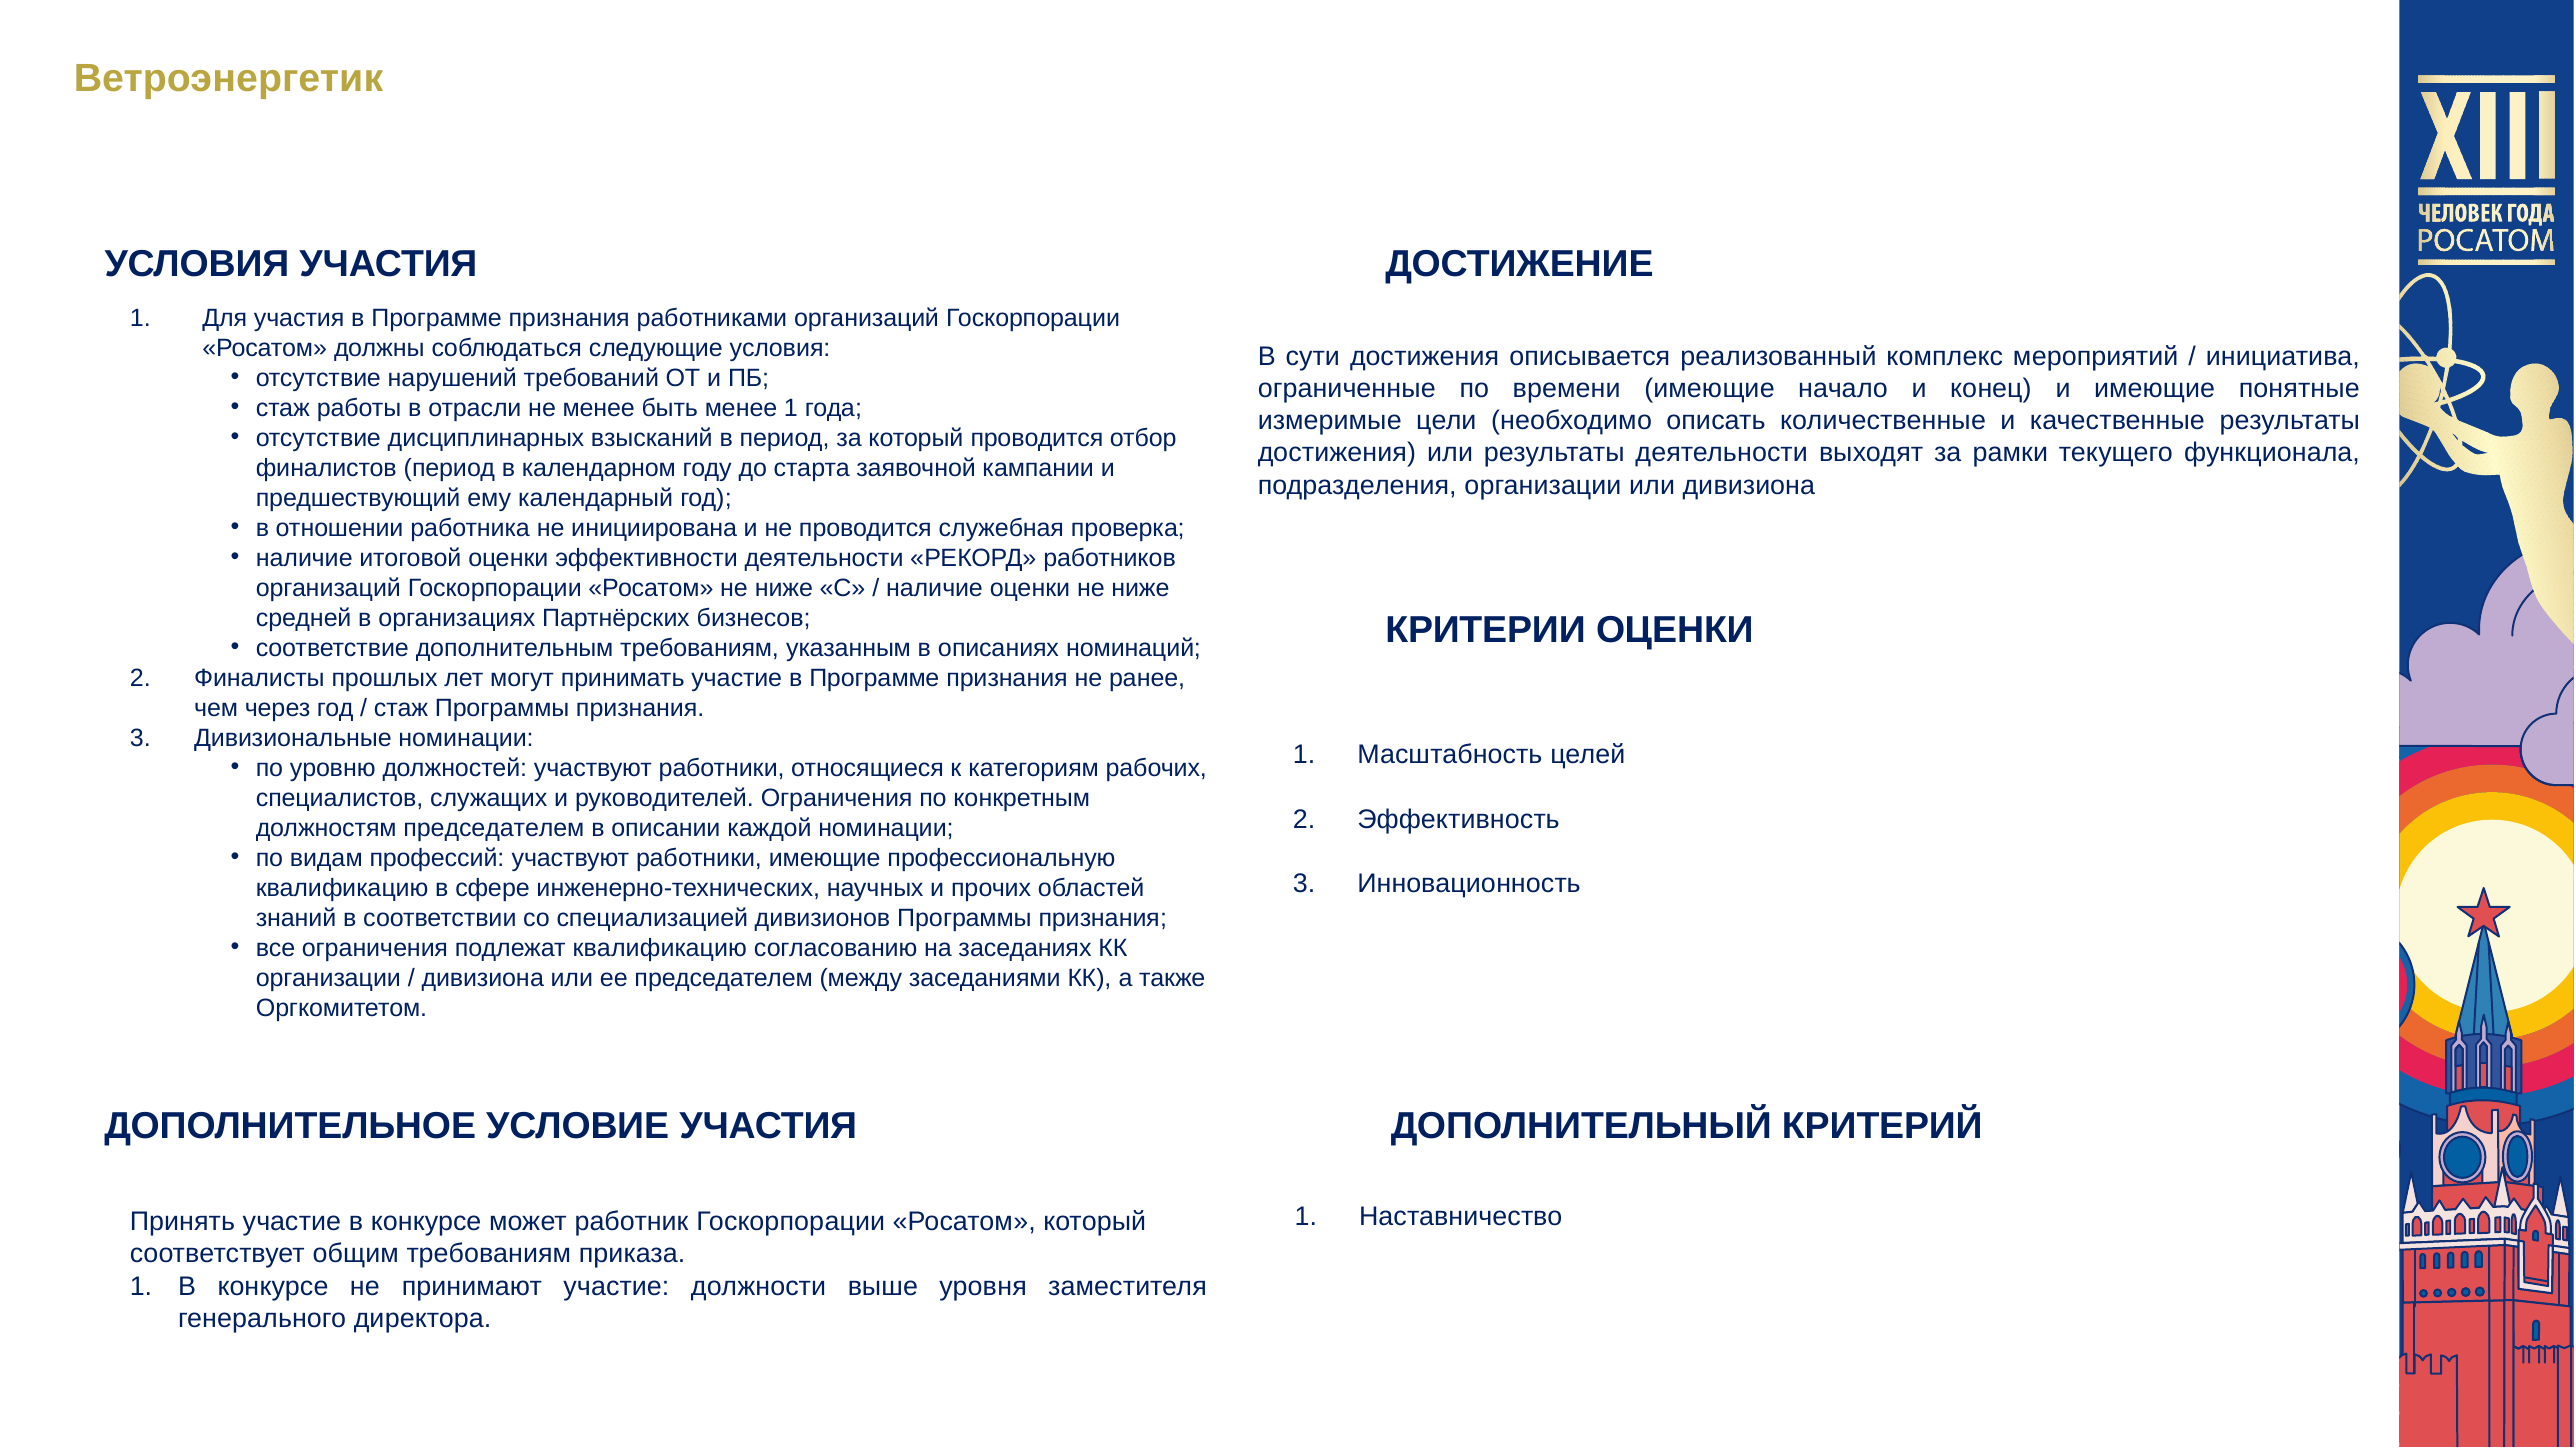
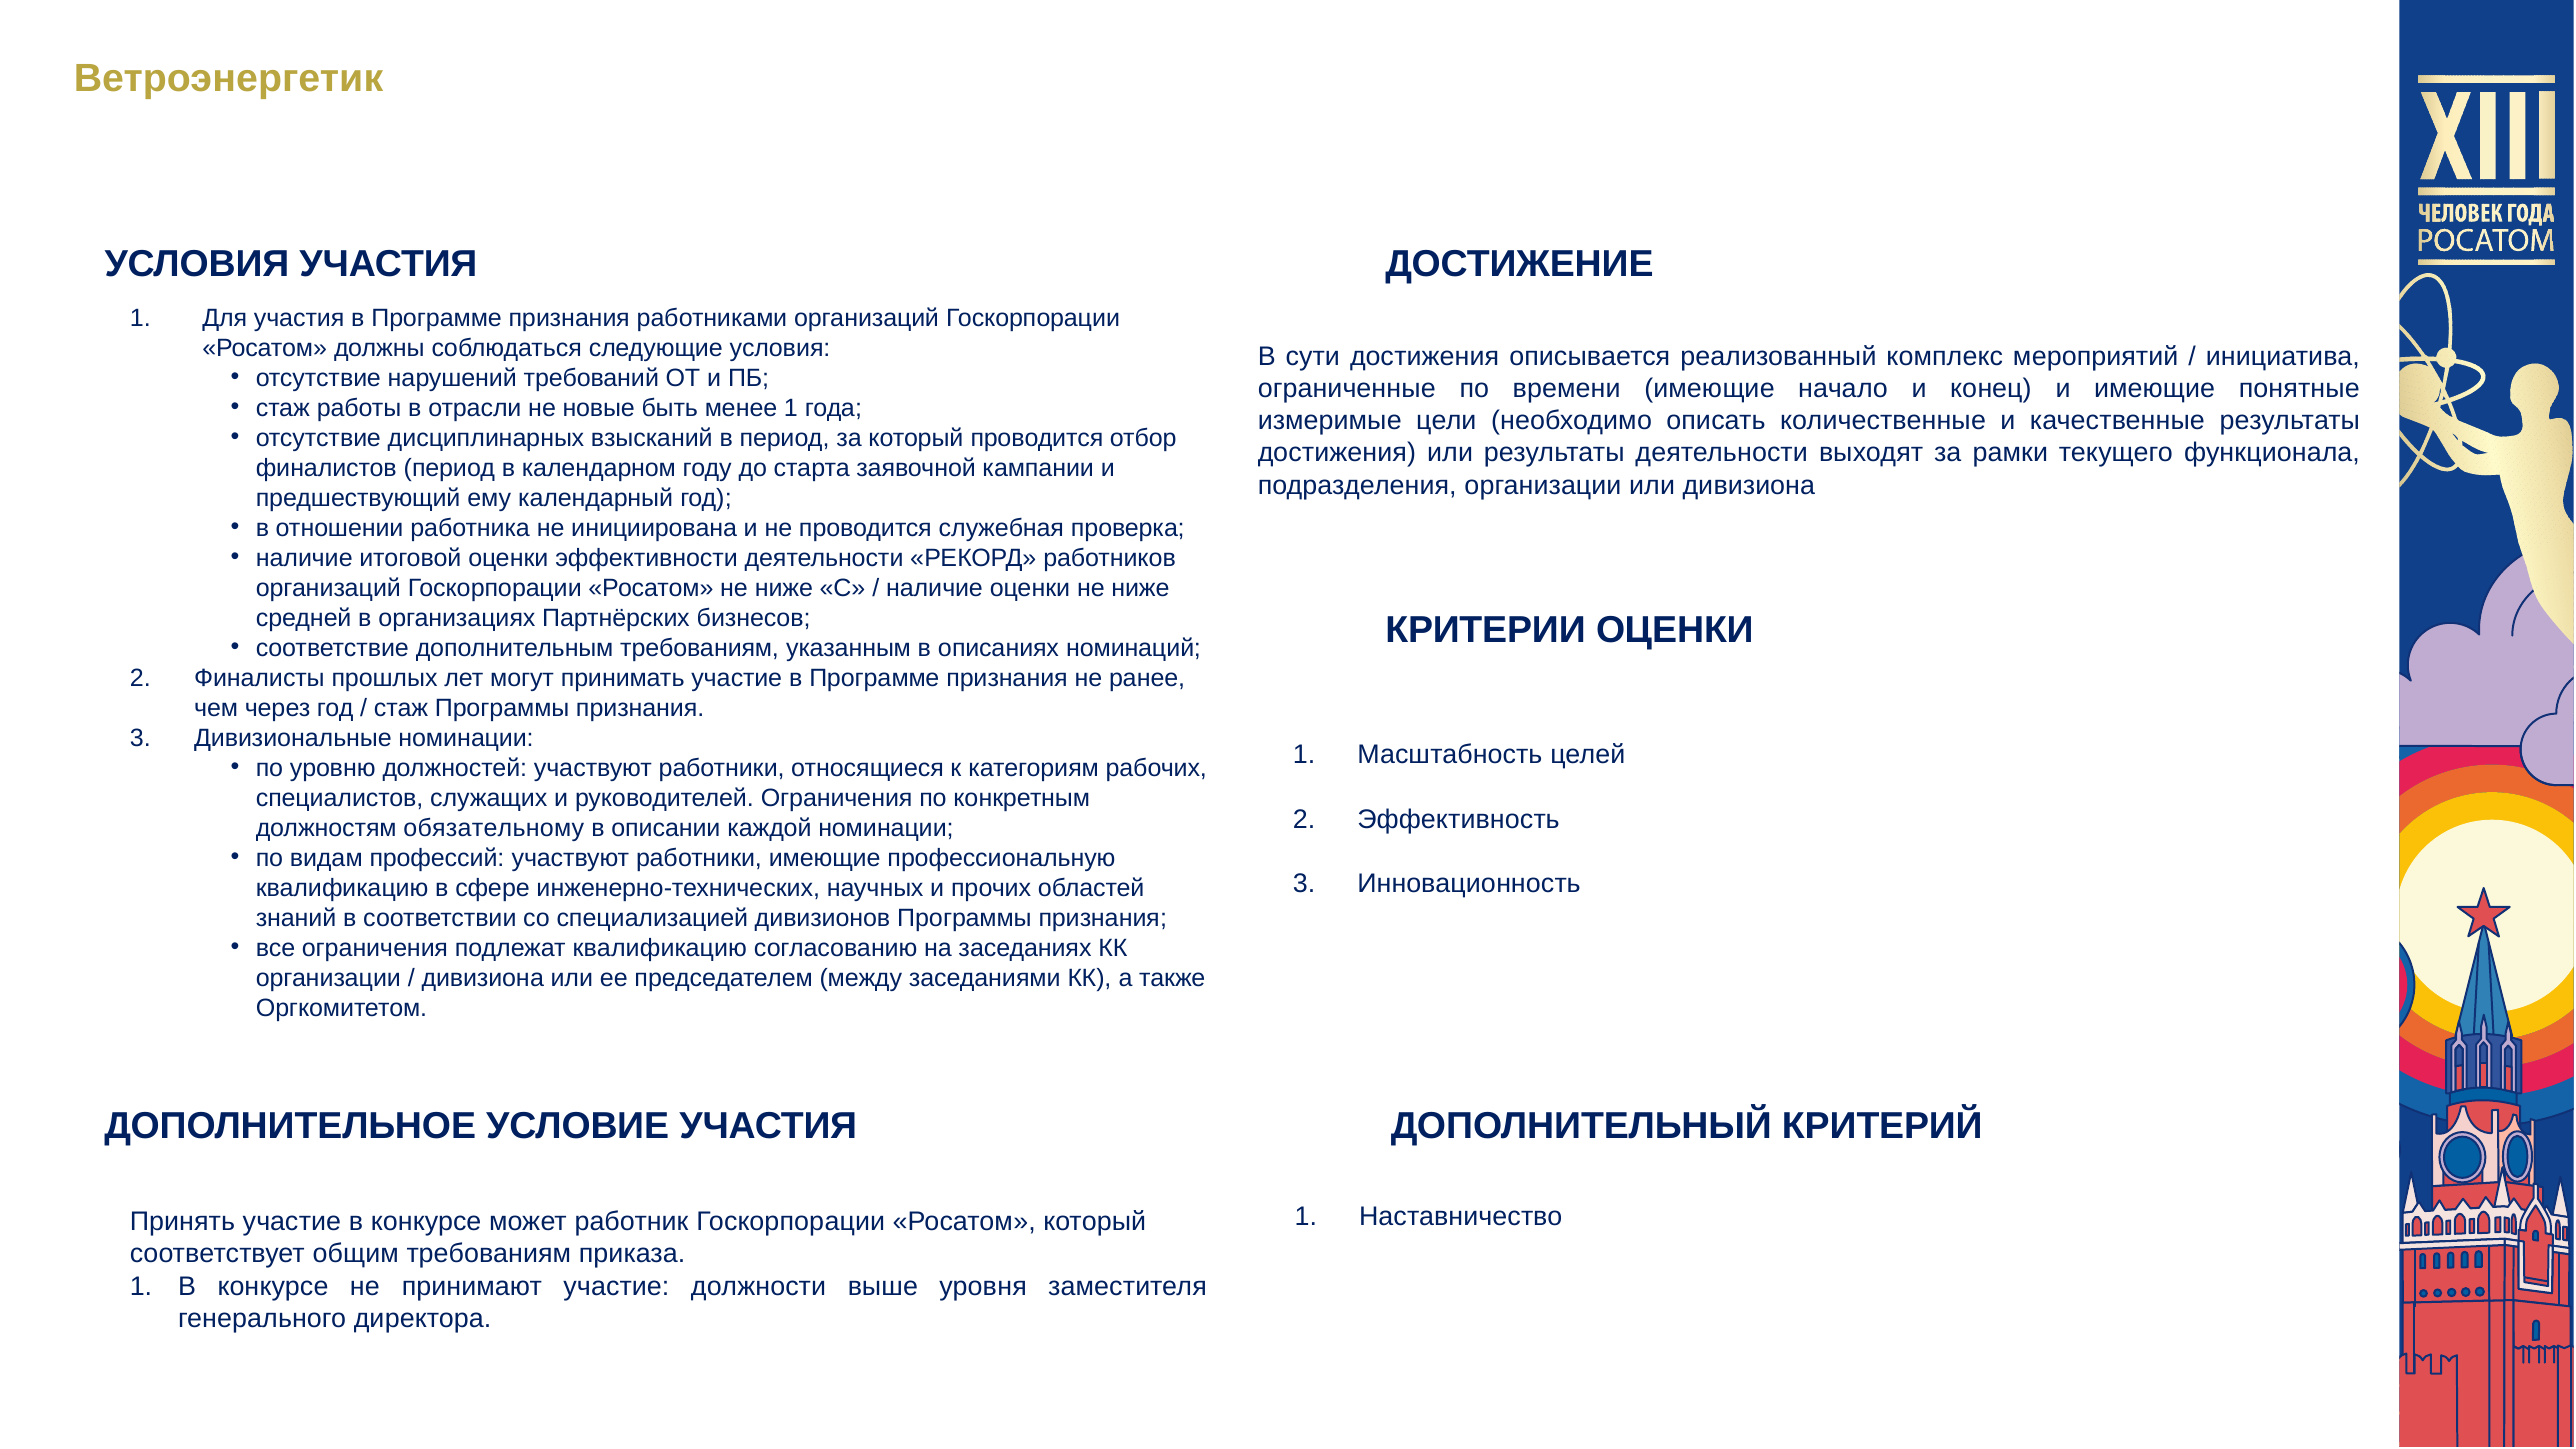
не менее: менее -> новые
должностям председателем: председателем -> обязательному
